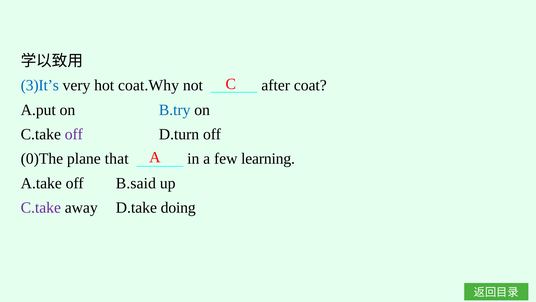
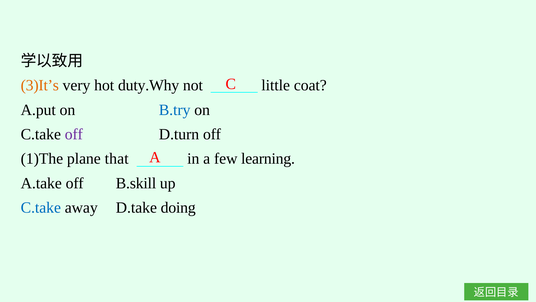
3)It’s colour: blue -> orange
coat.Why: coat.Why -> duty.Why
after: after -> little
0)The: 0)The -> 1)The
B.said: B.said -> B.skill
C.take at (41, 207) colour: purple -> blue
